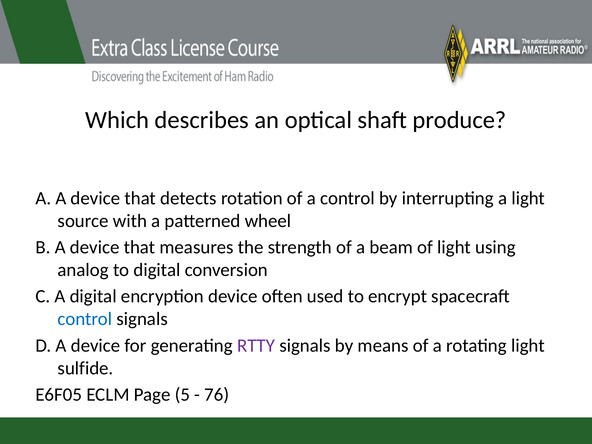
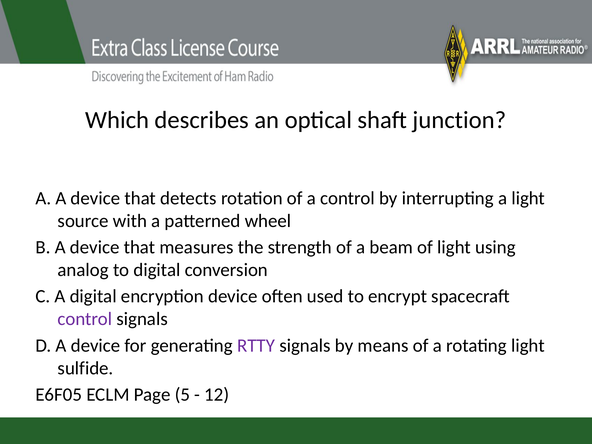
produce: produce -> junction
control at (85, 319) colour: blue -> purple
76: 76 -> 12
